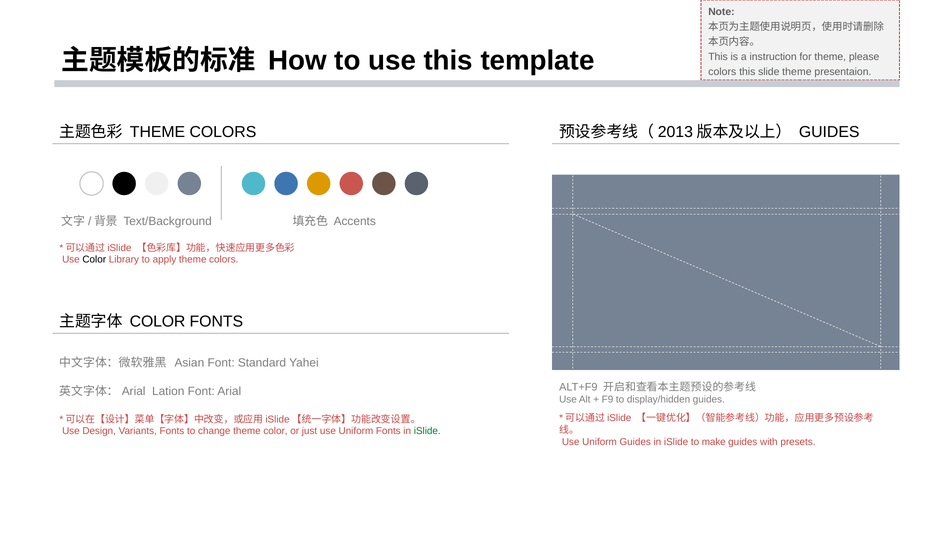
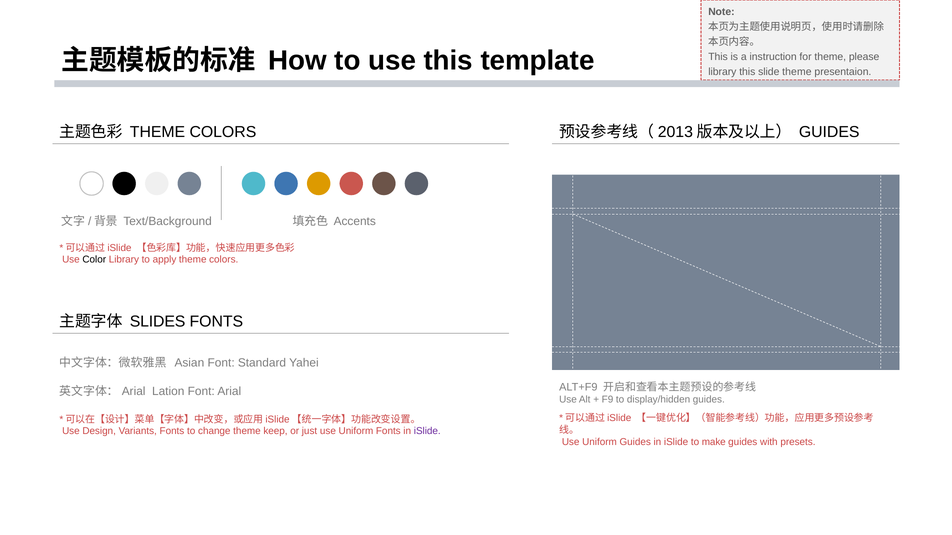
colors at (722, 72): colors -> library
COLOR at (158, 322): COLOR -> SLIDES
theme color: color -> keep
iSlide at (427, 432) colour: green -> purple
